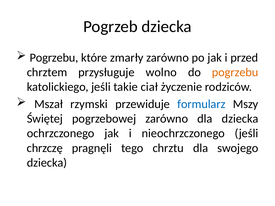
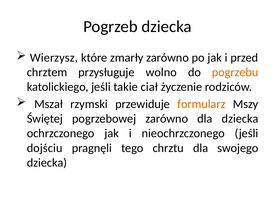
Pogrzebu at (54, 58): Pogrzebu -> Wierzysz
formularz colour: blue -> orange
chrzczę: chrzczę -> dojściu
